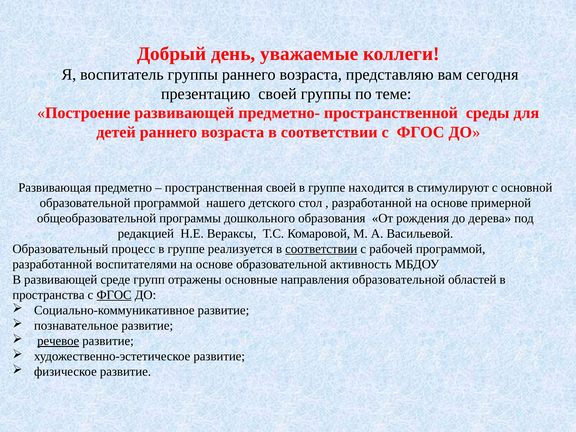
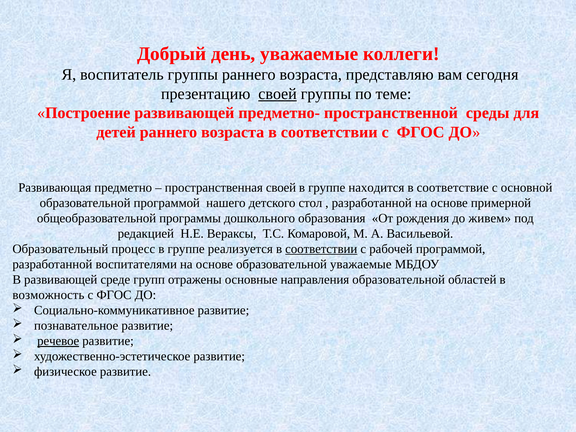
своей at (278, 94) underline: none -> present
стимулируют: стимулируют -> соответствие
дерева: дерева -> живем
образовательной активность: активность -> уважаемые
пространства: пространства -> возможность
ФГОС at (114, 295) underline: present -> none
